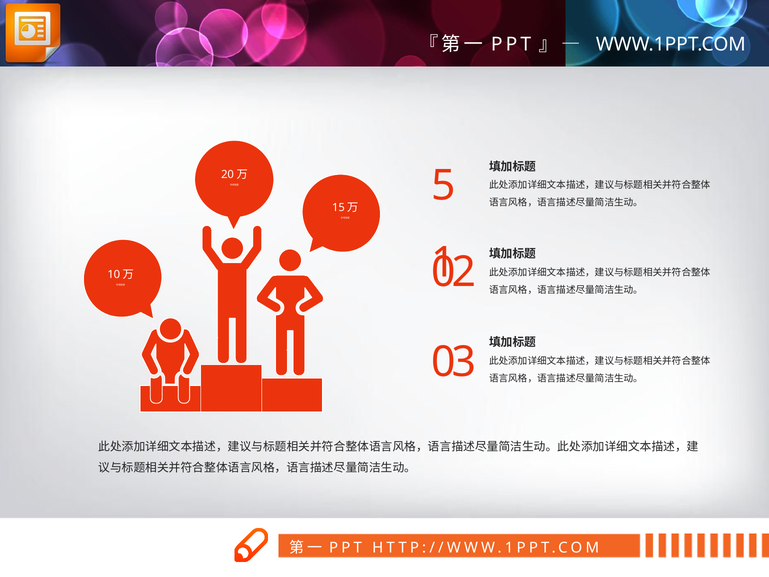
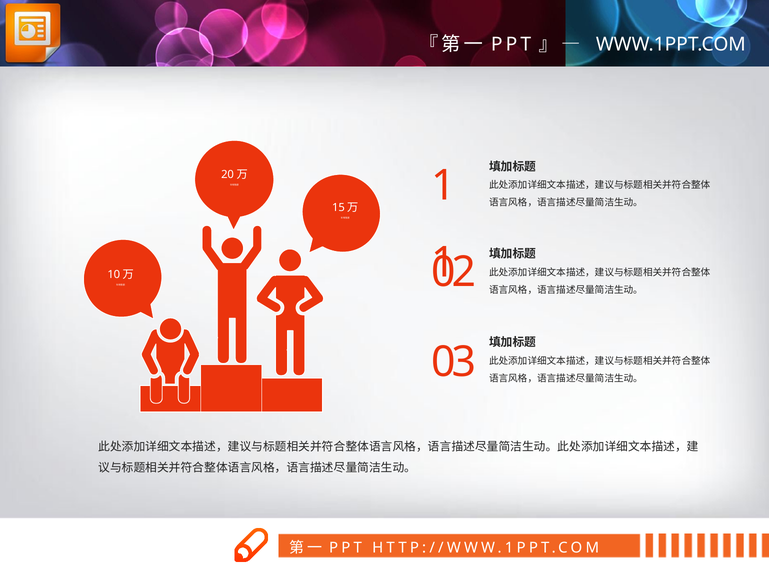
5 at (443, 185): 5 -> 1
